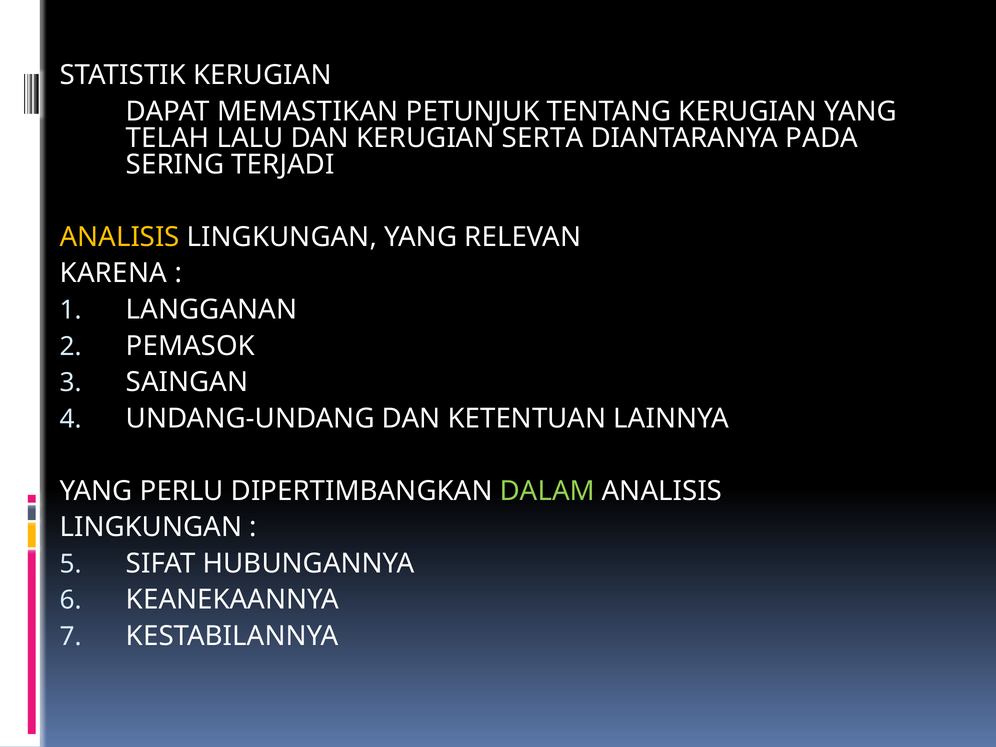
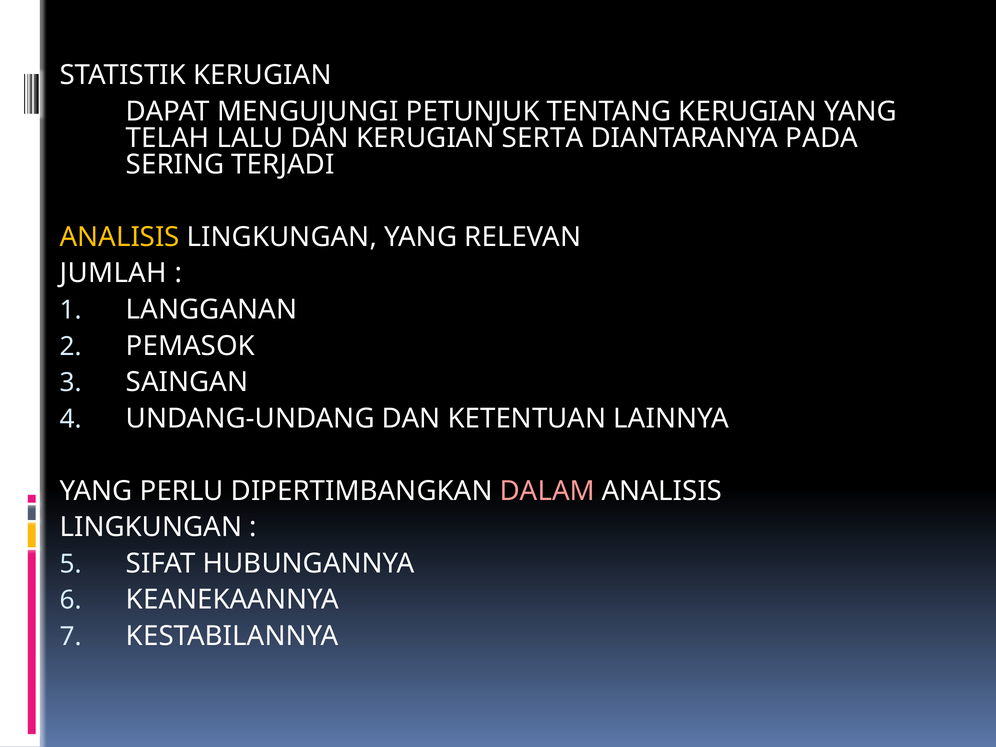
MEMASTIKAN: MEMASTIKAN -> MENGUJUNGI
KARENA: KARENA -> JUMLAH
DALAM colour: light green -> pink
